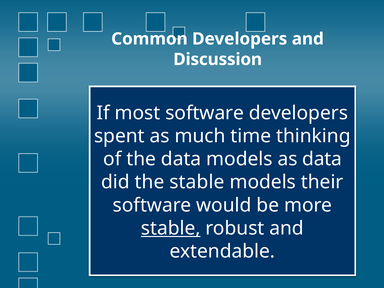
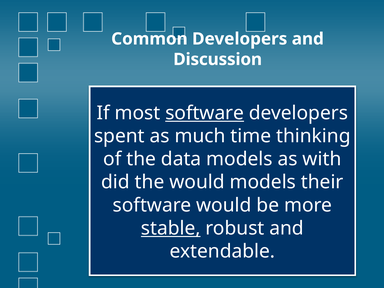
software at (205, 113) underline: none -> present
as data: data -> with
the stable: stable -> would
